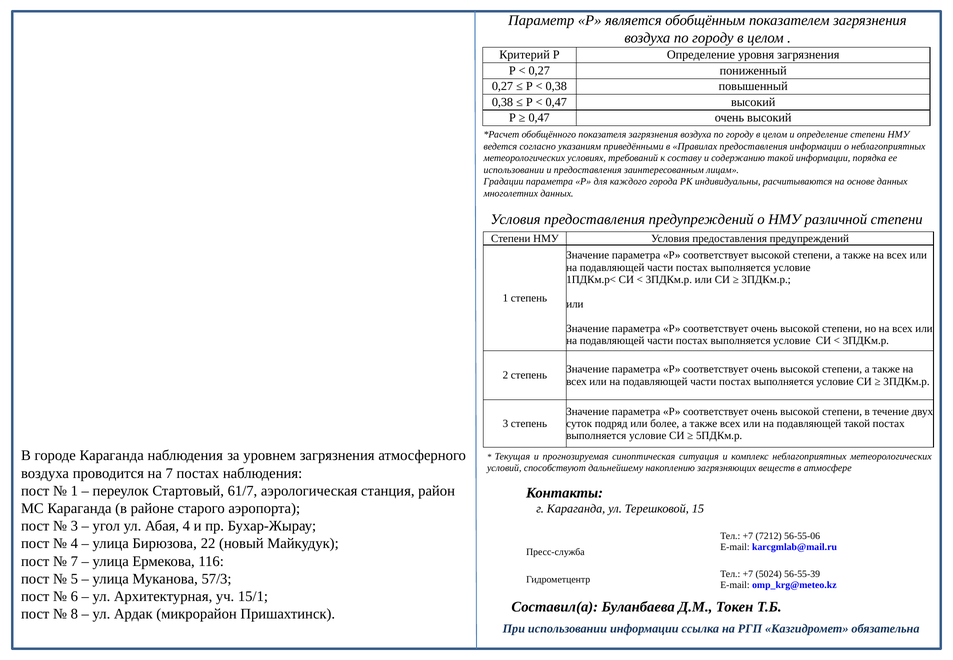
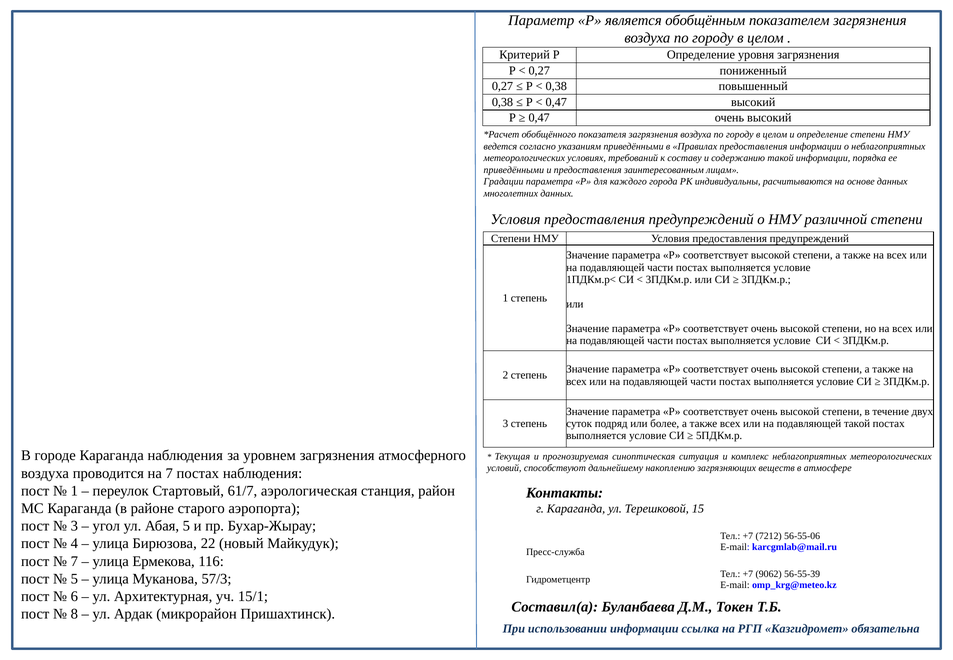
использовании at (514, 170): использовании -> приведёнными
Абая 4: 4 -> 5
5024: 5024 -> 9062
